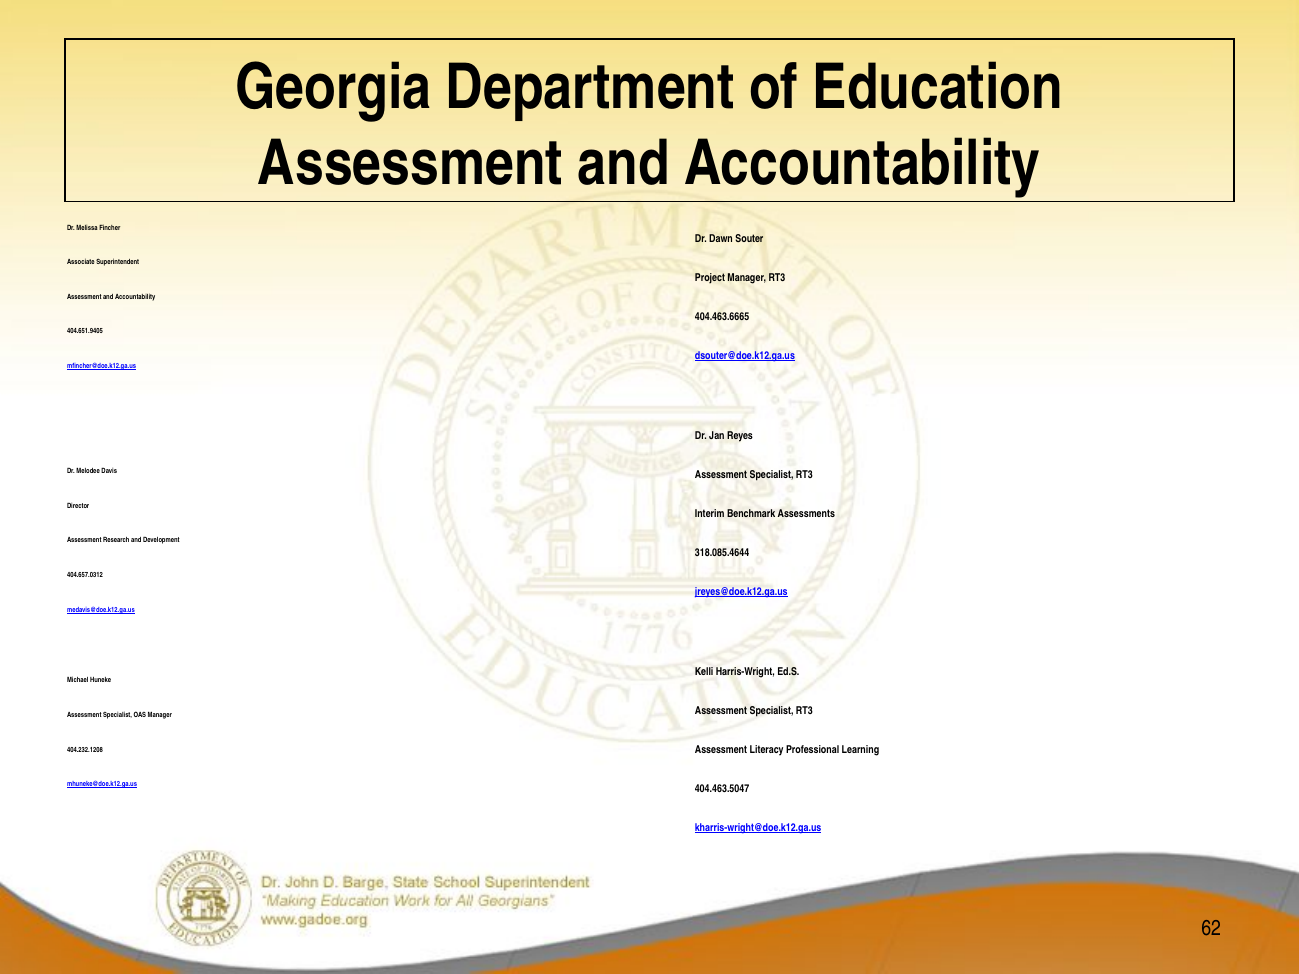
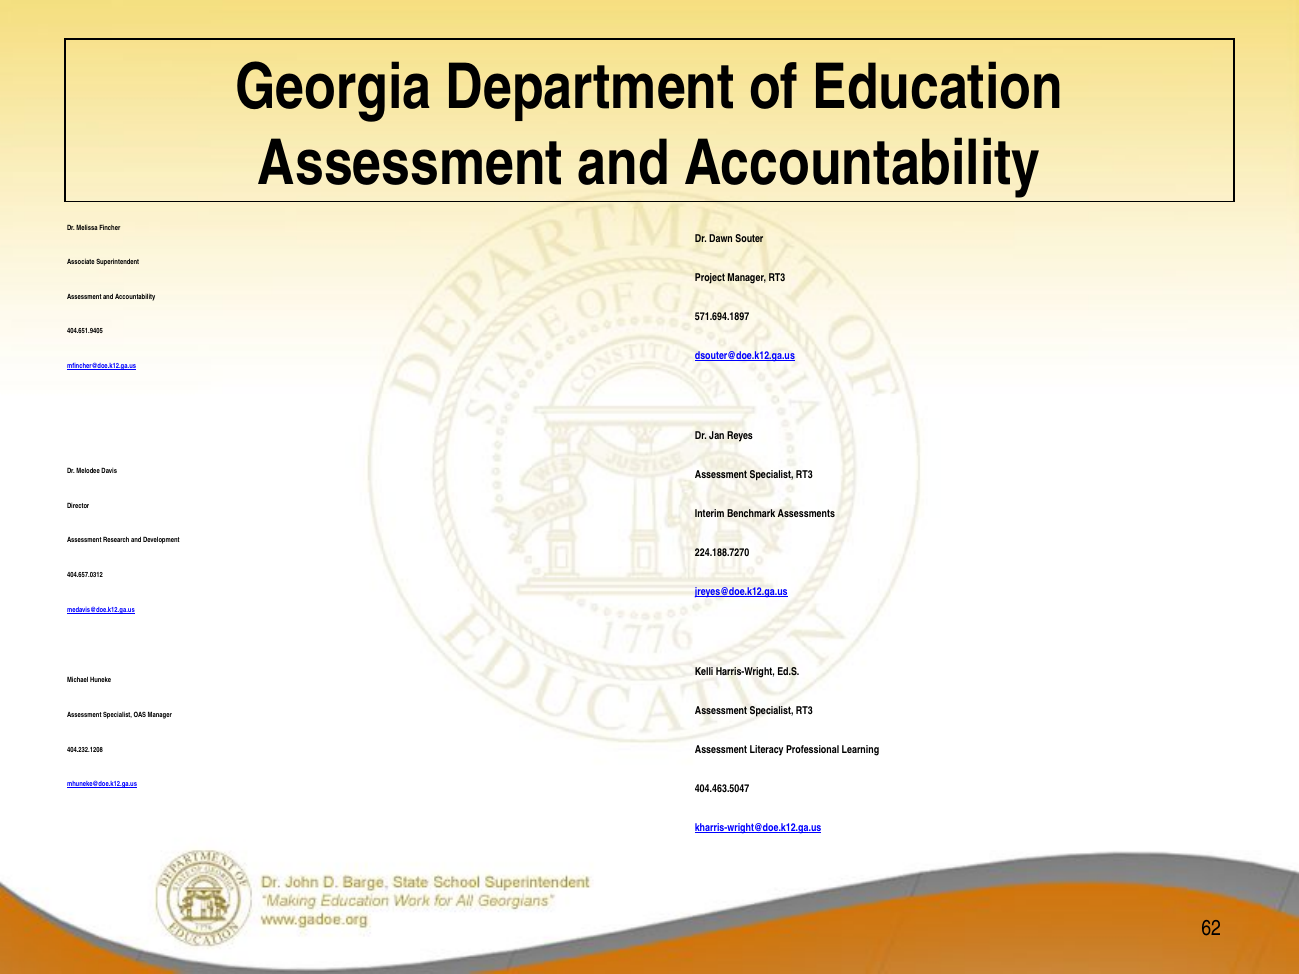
404.463.6665: 404.463.6665 -> 571.694.1897
318.085.4644: 318.085.4644 -> 224.188.7270
